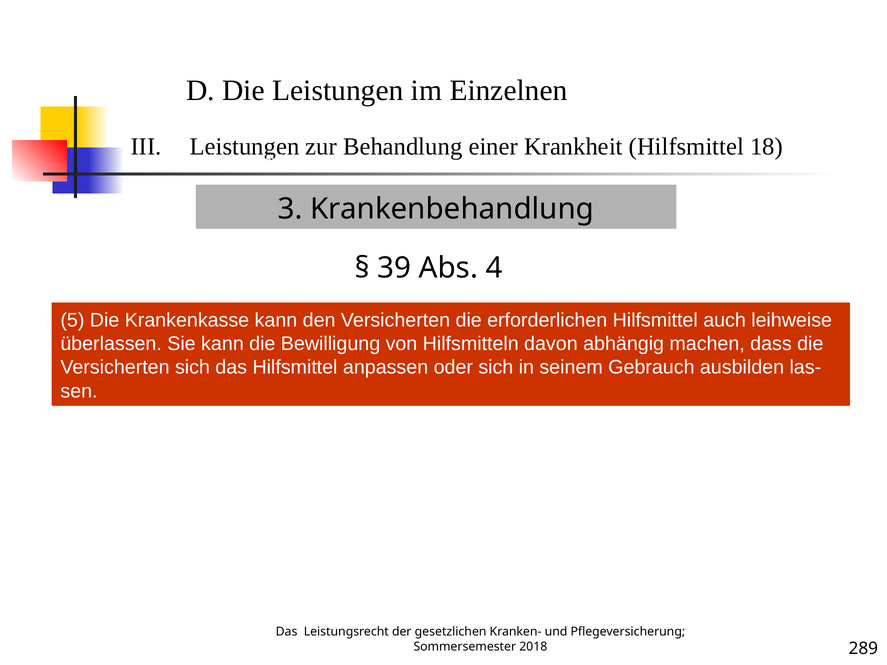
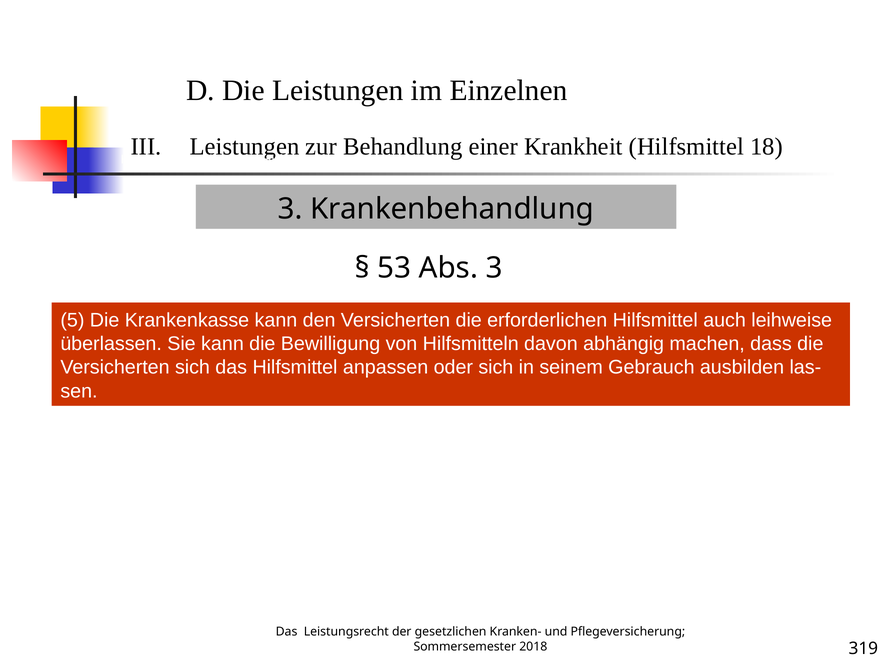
39: 39 -> 53
Abs 4: 4 -> 3
289: 289 -> 319
